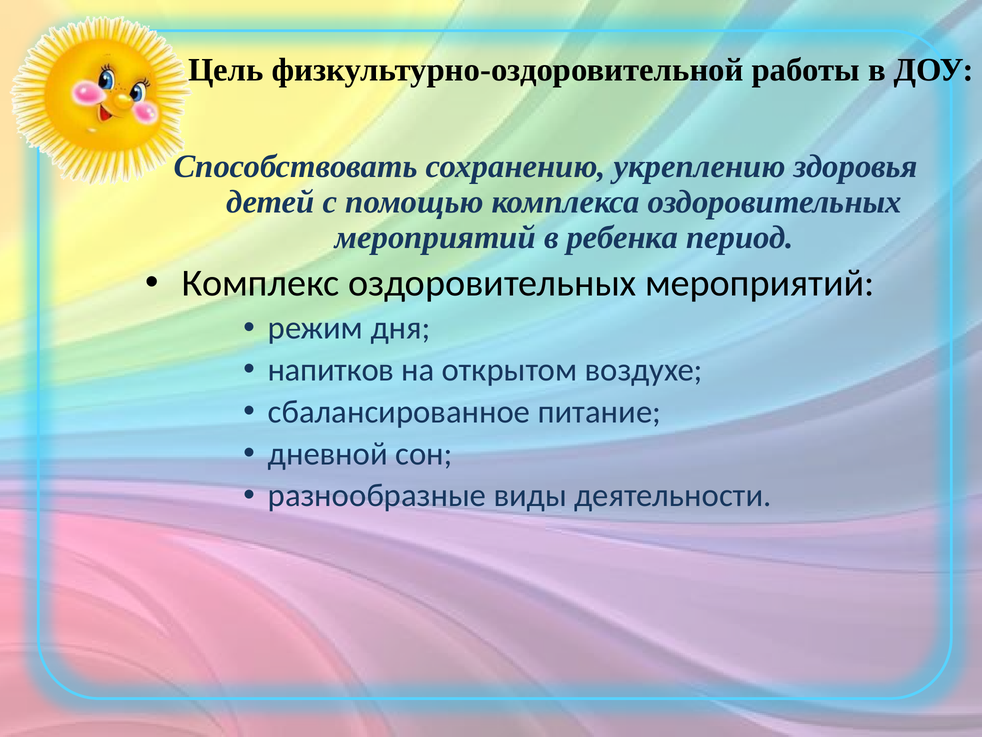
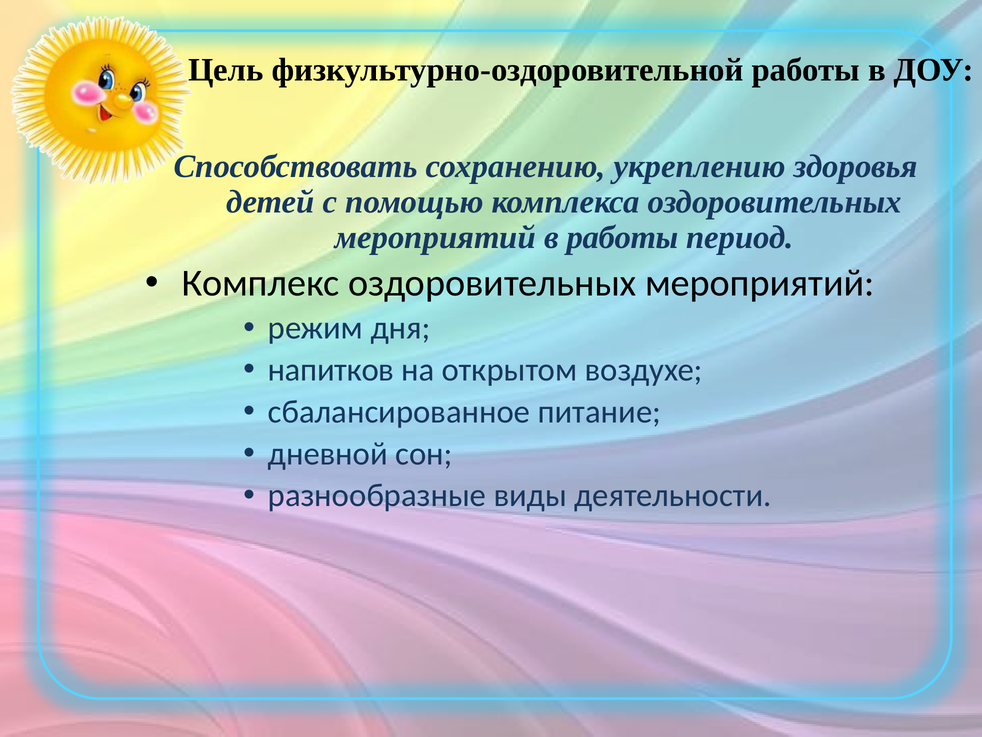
в ребенка: ребенка -> работы
